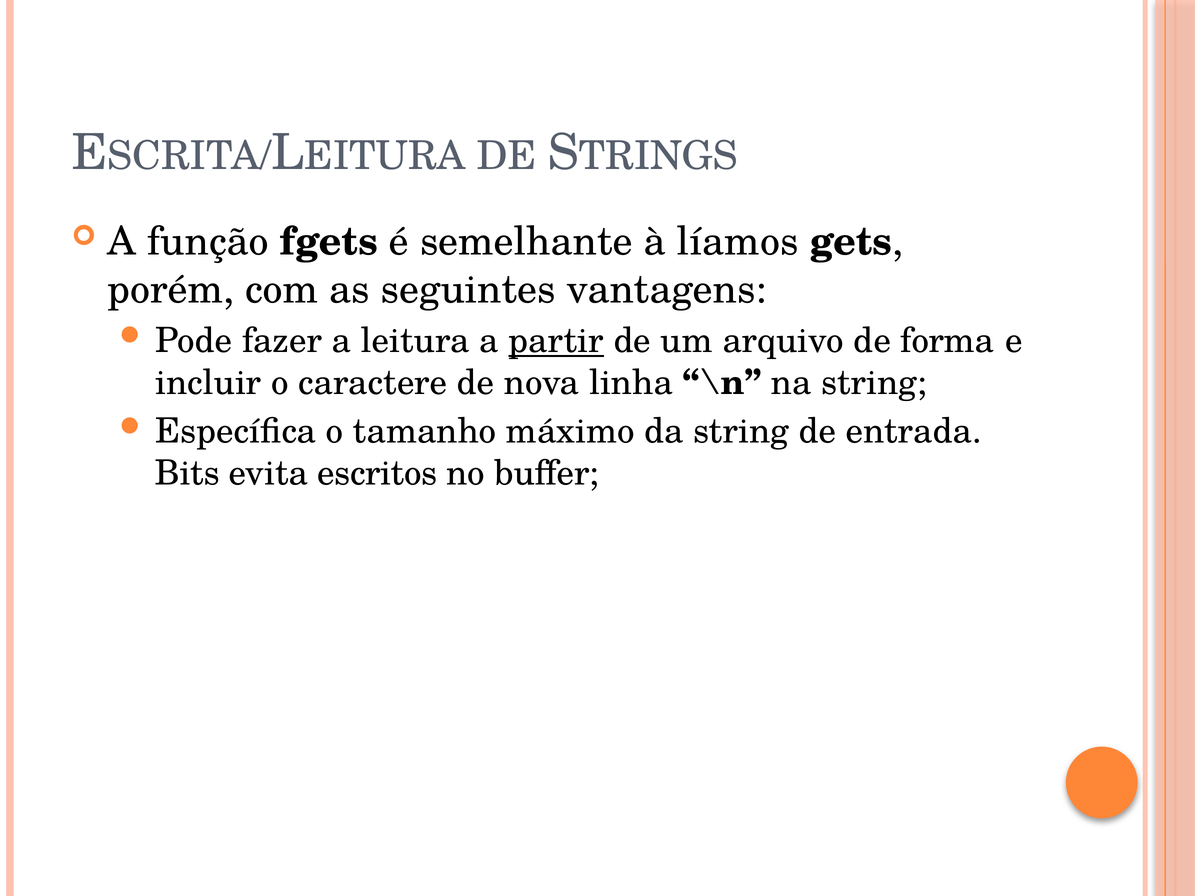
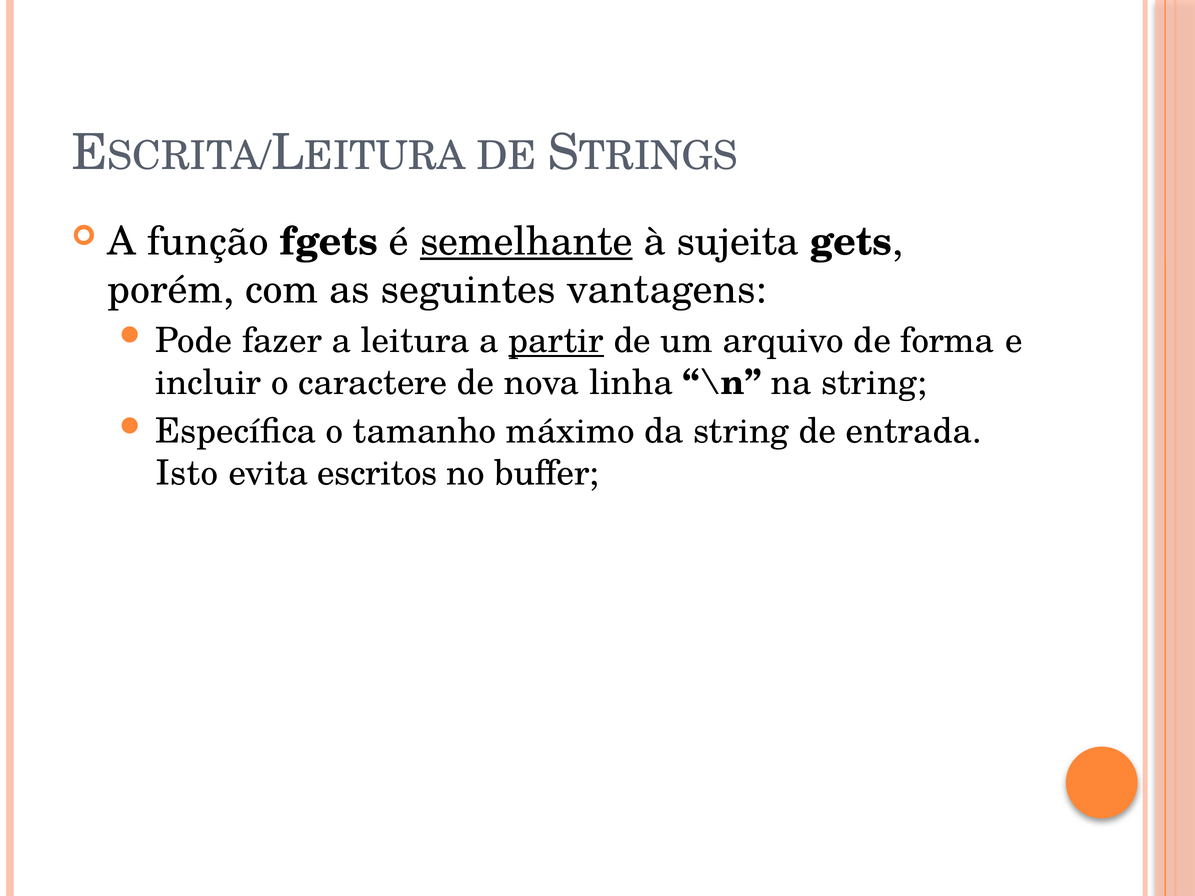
semelhante underline: none -> present
líamos: líamos -> sujeita
Bits: Bits -> Isto
